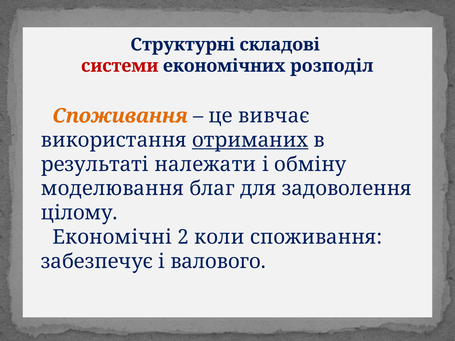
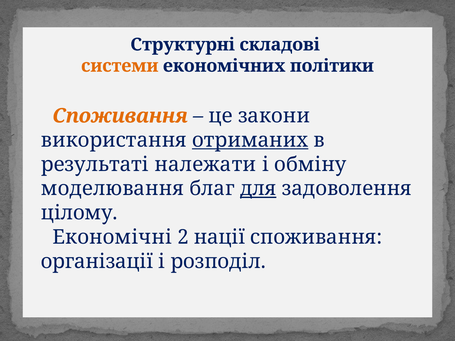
системи colour: red -> orange
розподіл: розподіл -> політики
вивчає: вивчає -> закони
для underline: none -> present
коли: коли -> нації
забезпечує: забезпечує -> організації
валового: валового -> розподіл
